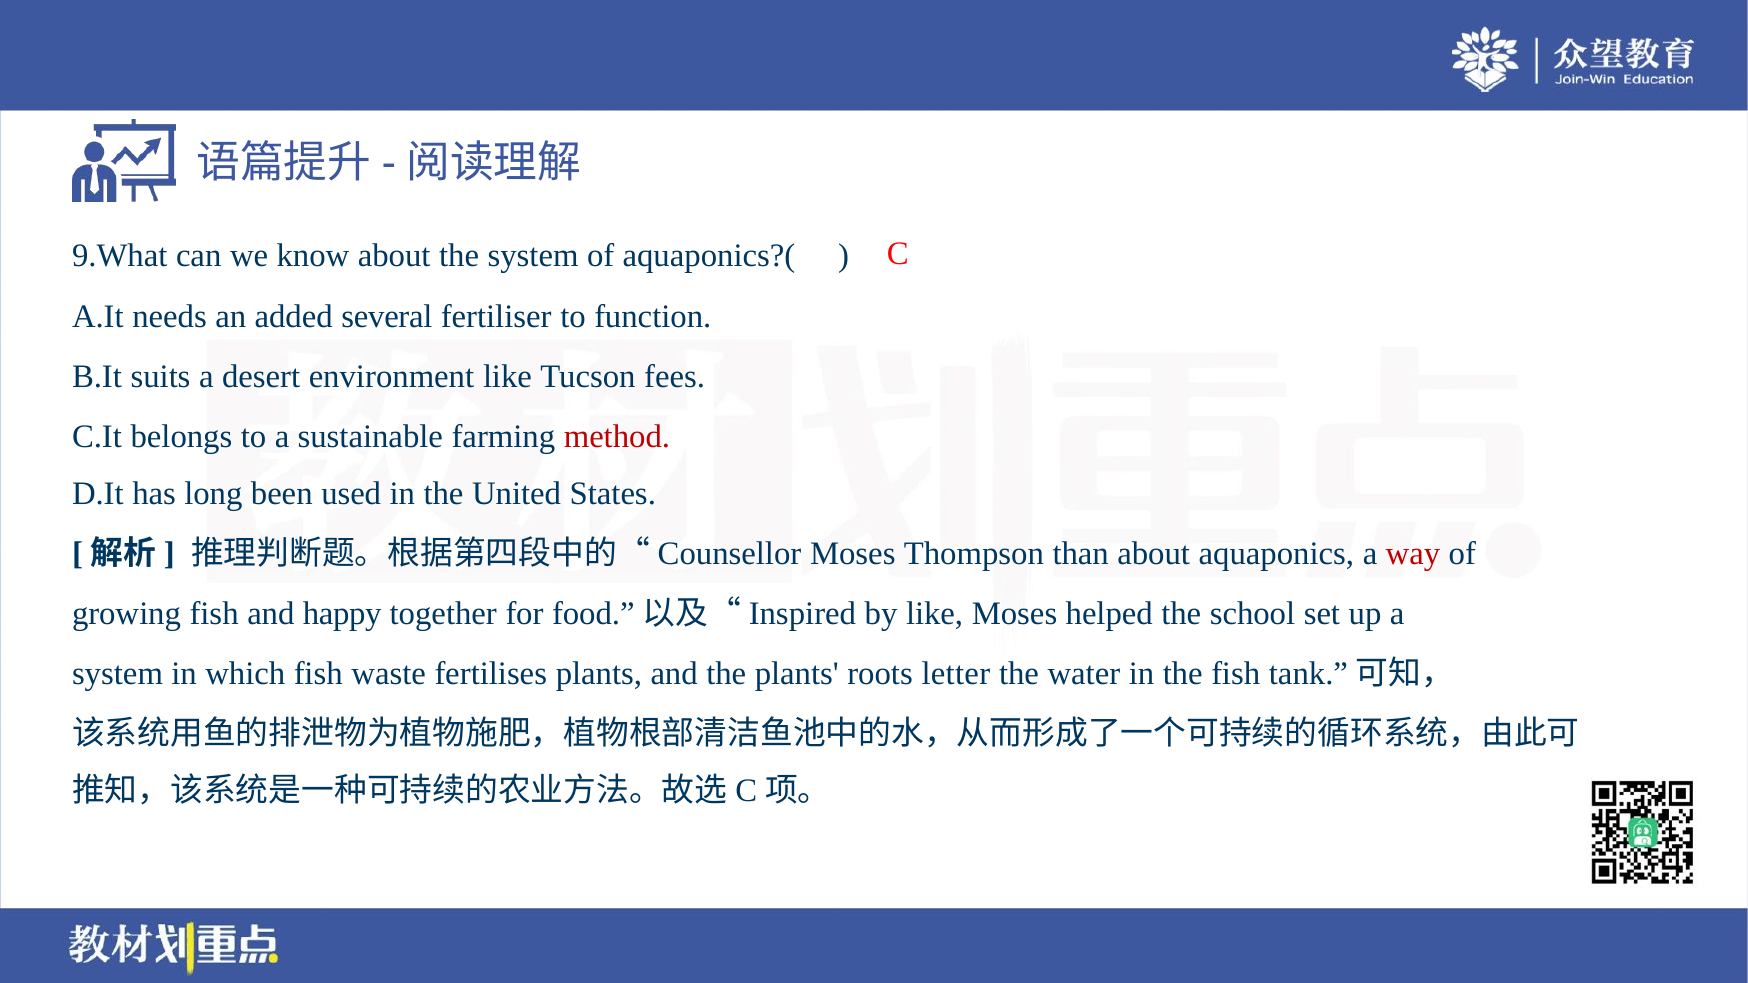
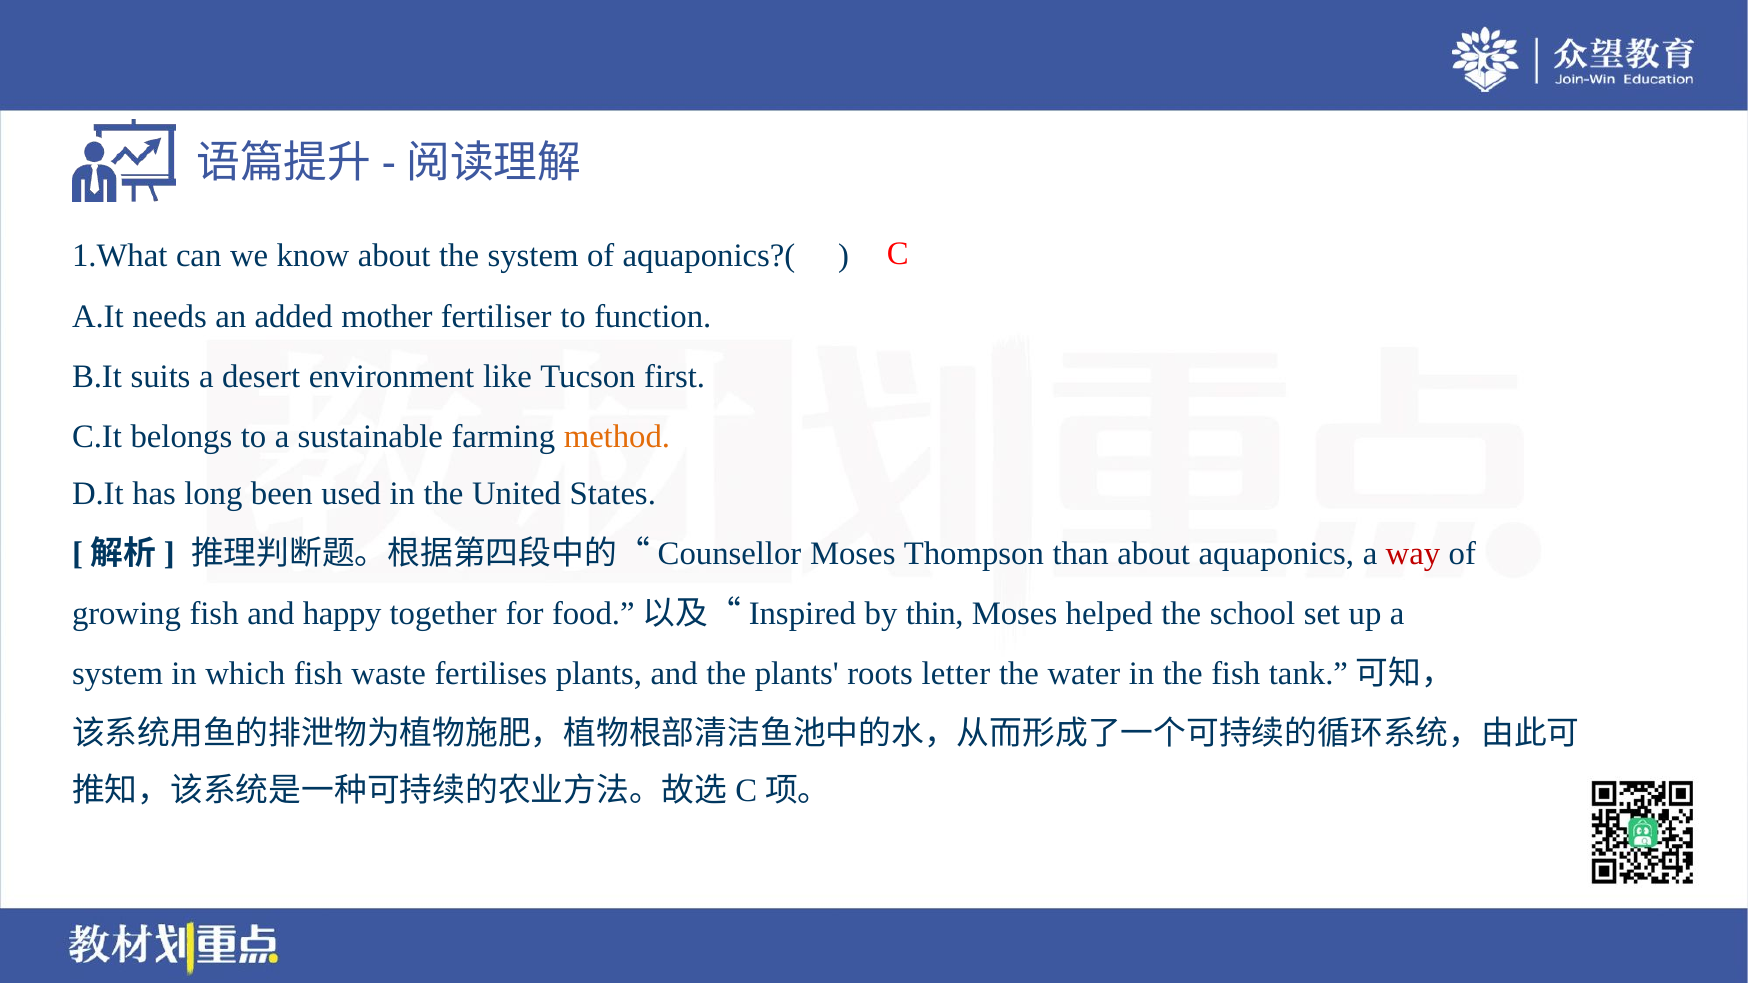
9.What: 9.What -> 1.What
several: several -> mother
fees: fees -> first
method colour: red -> orange
by like: like -> thin
